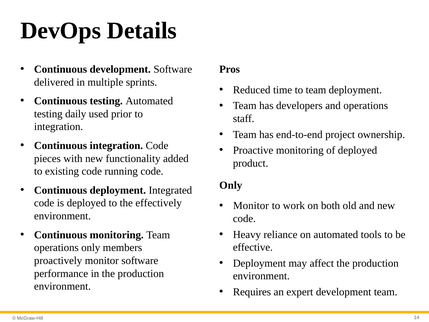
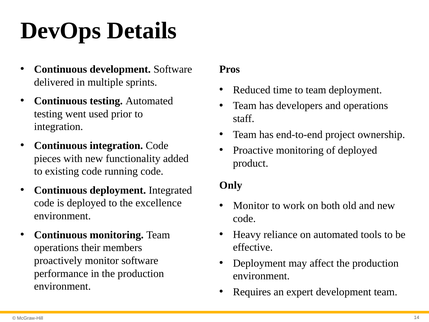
daily: daily -> went
effectively: effectively -> excellence
operations only: only -> their
